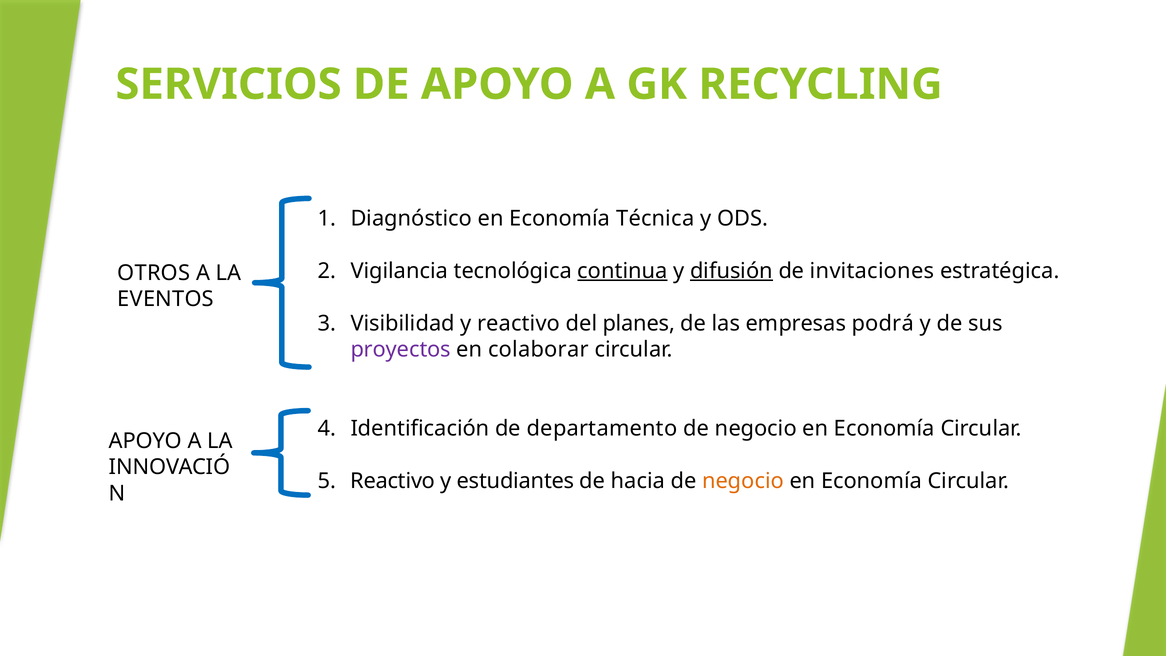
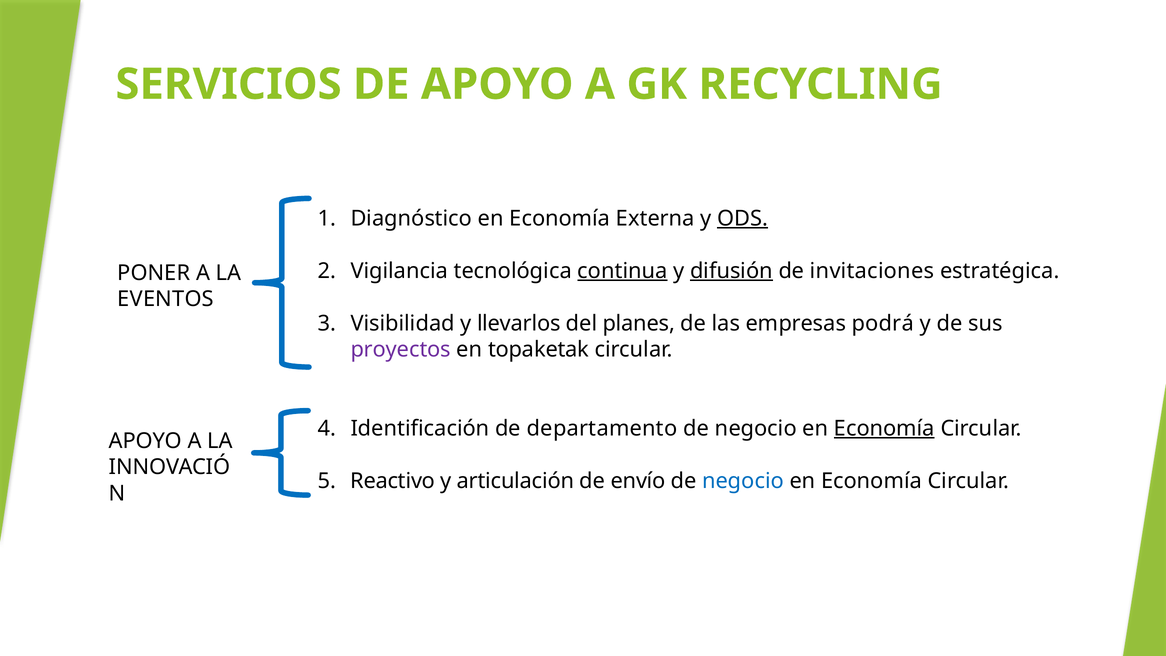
Técnica: Técnica -> Externa
ODS underline: none -> present
OTROS: OTROS -> PONER
y reactivo: reactivo -> llevarlos
colaborar: colaborar -> topaketak
Economía at (884, 428) underline: none -> present
estudiantes: estudiantes -> articulación
hacia: hacia -> envío
negocio at (743, 481) colour: orange -> blue
